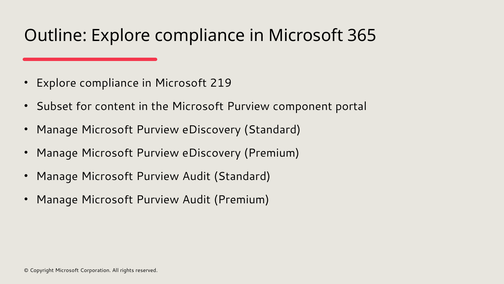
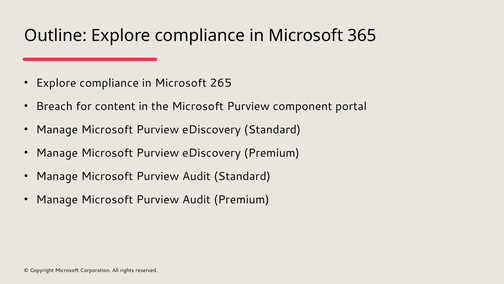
219: 219 -> 265
Subset: Subset -> Breach
